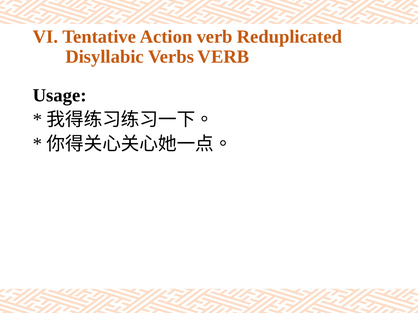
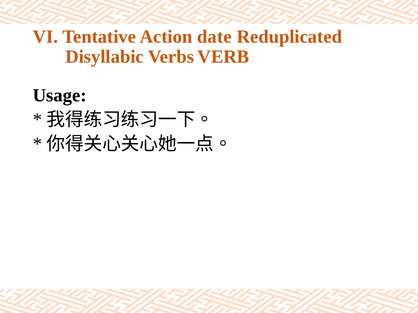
Action verb: verb -> date
